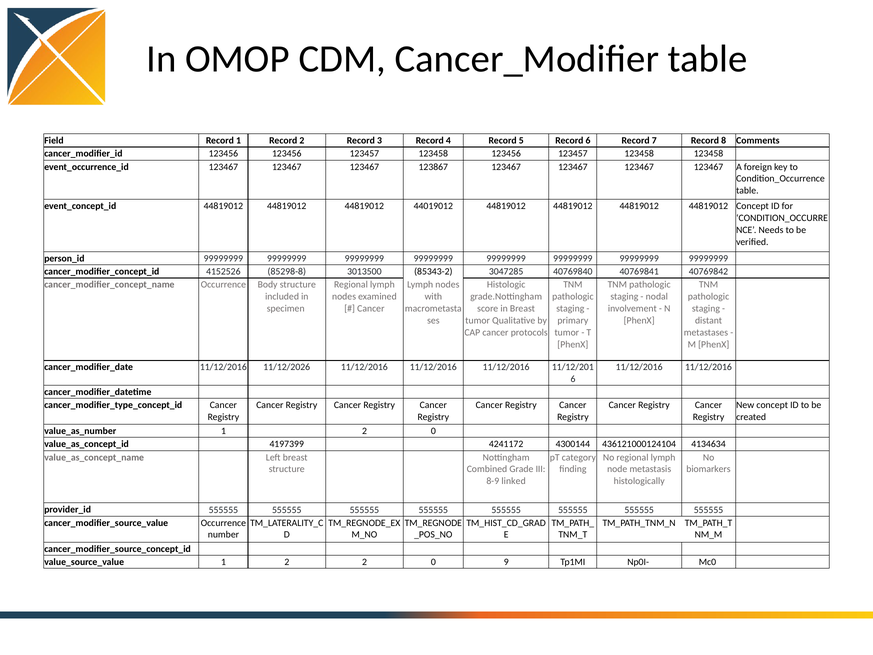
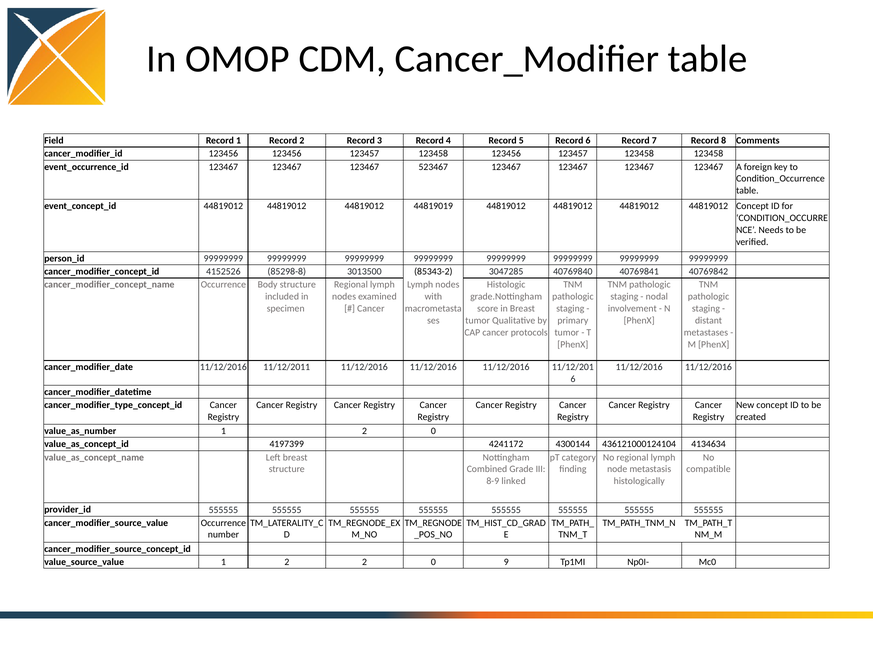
123867: 123867 -> 523467
44019012: 44019012 -> 44819019
11/12/2026: 11/12/2026 -> 11/12/2011
biomarkers: biomarkers -> compatible
